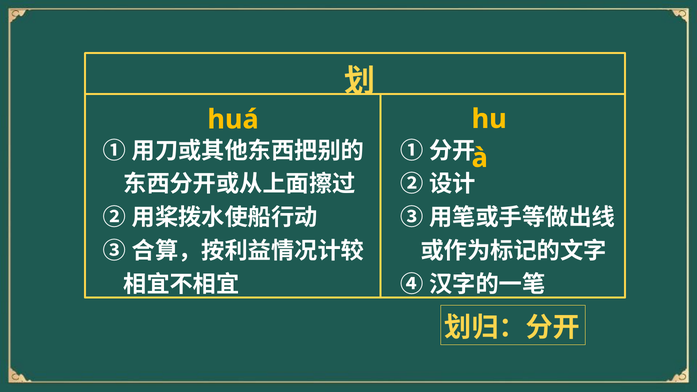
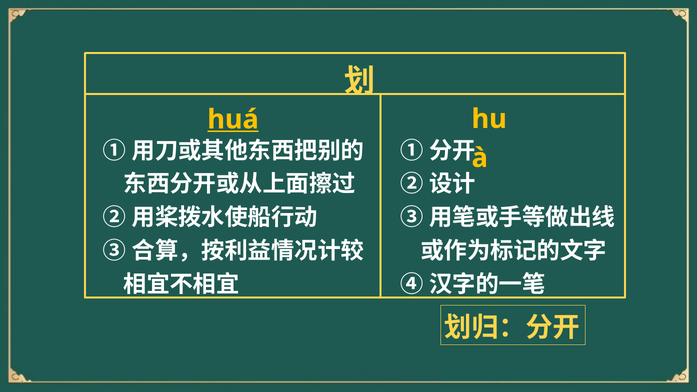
huá underline: none -> present
